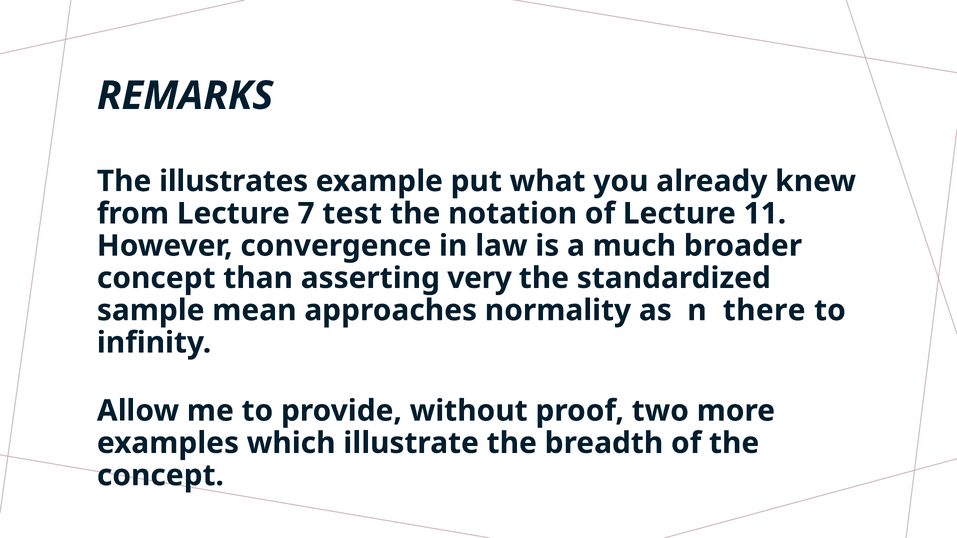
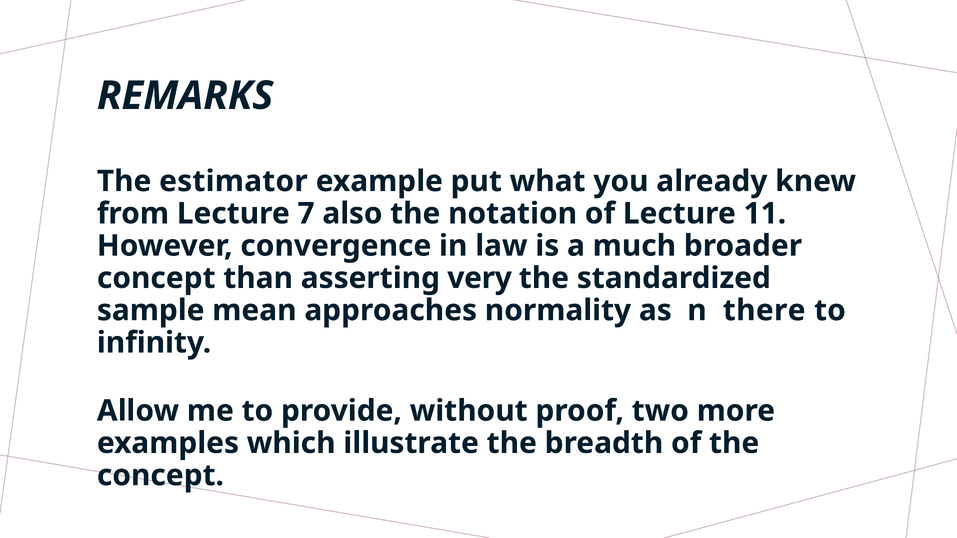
illustrates: illustrates -> estimator
test: test -> also
